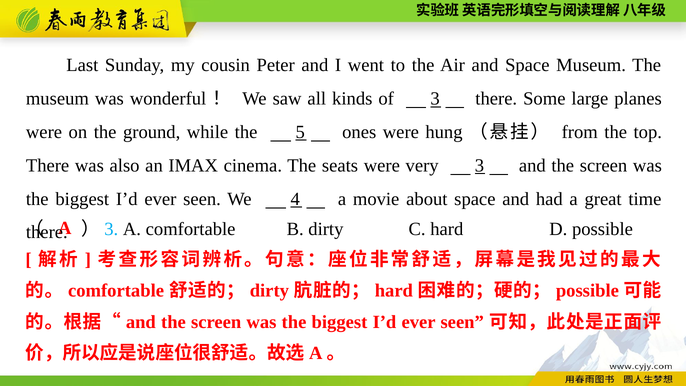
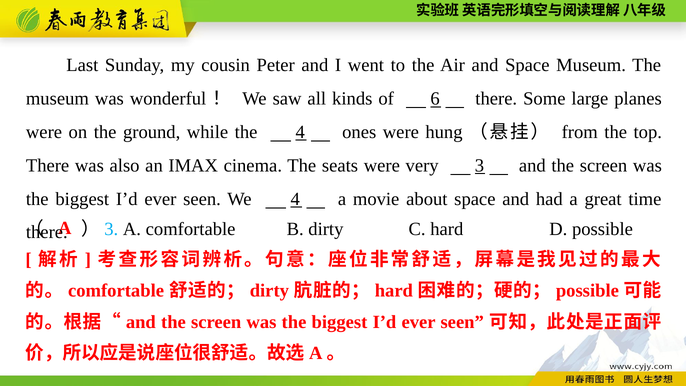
of 3: 3 -> 6
the 5: 5 -> 4
